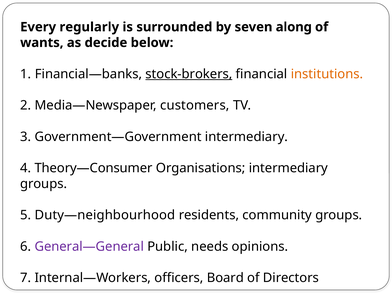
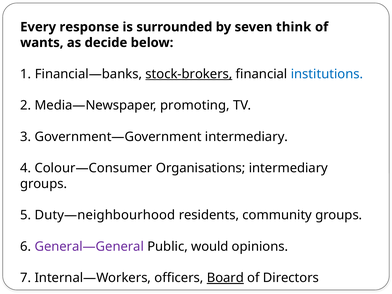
regularly: regularly -> response
along: along -> think
institutions colour: orange -> blue
customers: customers -> promoting
Theory—Consumer: Theory—Consumer -> Colour—Consumer
needs: needs -> would
Board underline: none -> present
